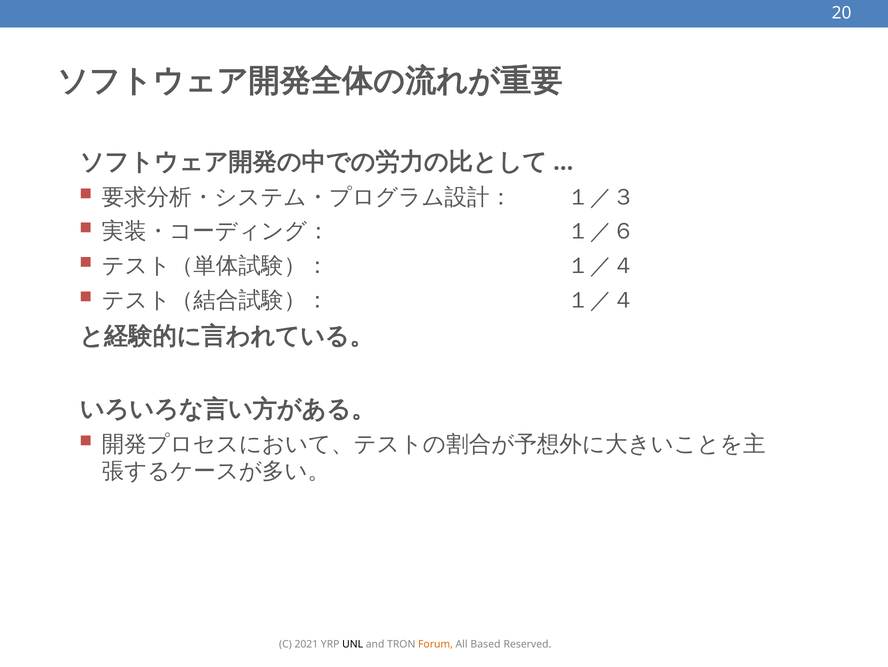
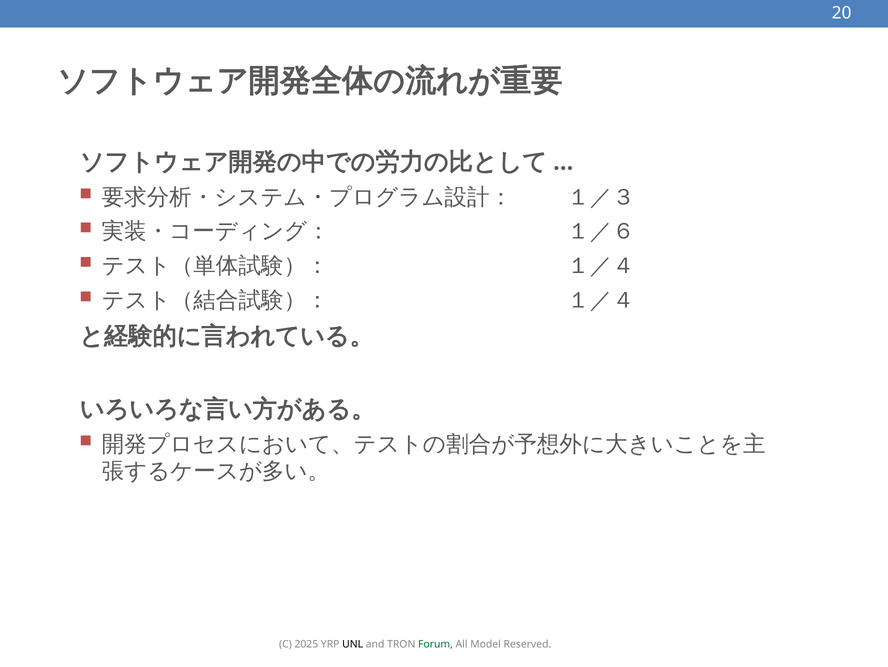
2021: 2021 -> 2025
Forum colour: orange -> green
Based: Based -> Model
